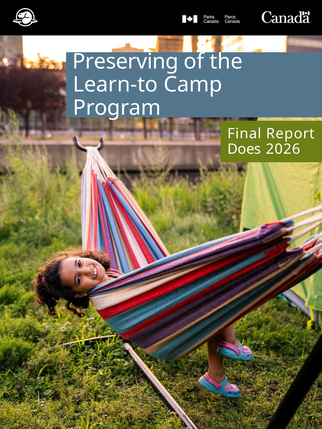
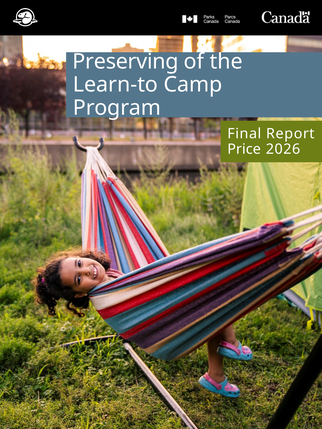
Does: Does -> Price
